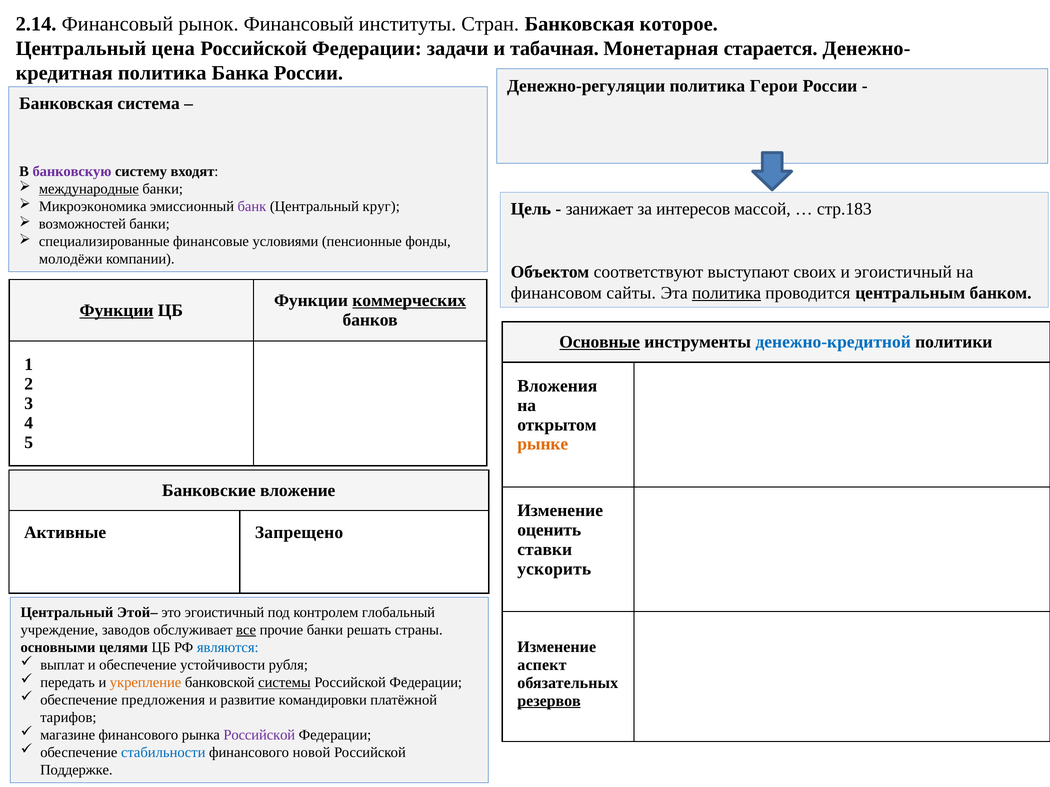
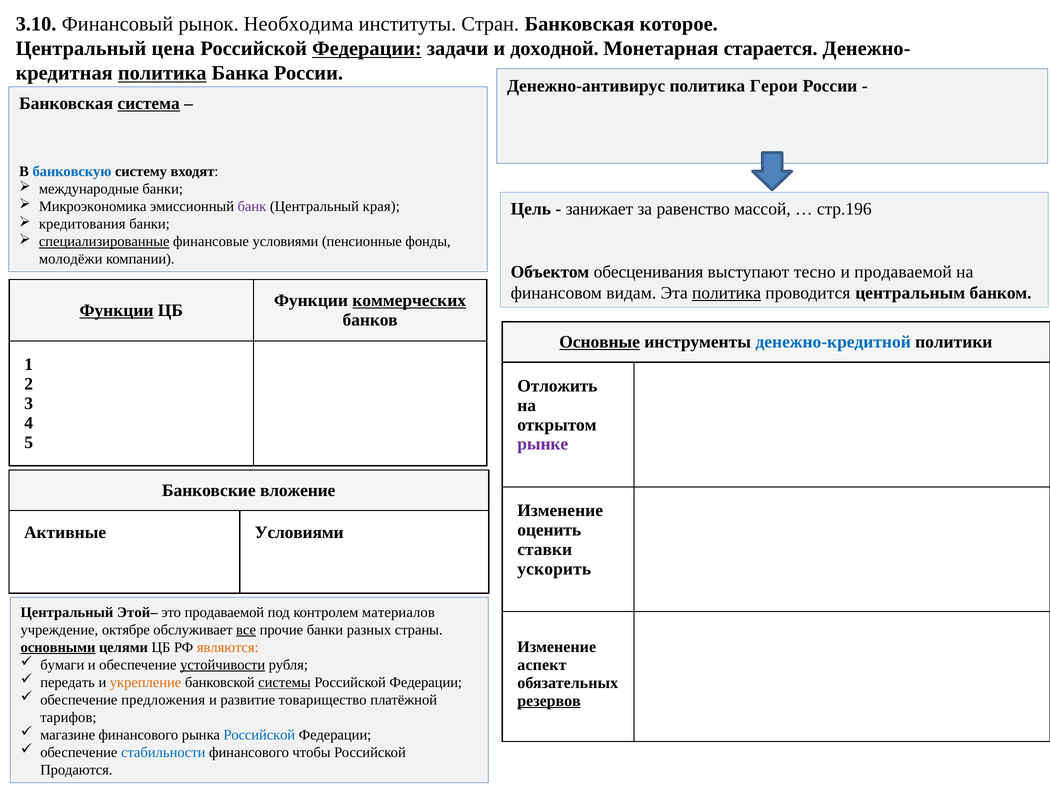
2.14: 2.14 -> 3.10
рынок Финансовый: Финансовый -> Необходима
Федерации at (367, 49) underline: none -> present
табачная: табачная -> доходной
политика at (162, 73) underline: none -> present
Денежно-регуляции: Денежно-регуляции -> Денежно-антивирус
система underline: none -> present
банковскую colour: purple -> blue
международные underline: present -> none
круг: круг -> края
интересов: интересов -> равенство
стр.183: стр.183 -> стр.196
возможностей: возможностей -> кредитования
специализированные underline: none -> present
соответствуют: соответствуют -> обесценивания
своих: своих -> тесно
и эгоистичный: эгоистичный -> продаваемой
сайты: сайты -> видам
Вложения: Вложения -> Отложить
рынке colour: orange -> purple
Активные Запрещено: Запрещено -> Условиями
это эгоистичный: эгоистичный -> продаваемой
глобальный: глобальный -> материалов
заводов: заводов -> октябре
решать: решать -> разных
основными underline: none -> present
являются colour: blue -> orange
выплат: выплат -> бумаги
устойчивости underline: none -> present
командировки: командировки -> товарищество
Российской at (259, 735) colour: purple -> blue
новой: новой -> чтобы
Поддержке: Поддержке -> Продаются
